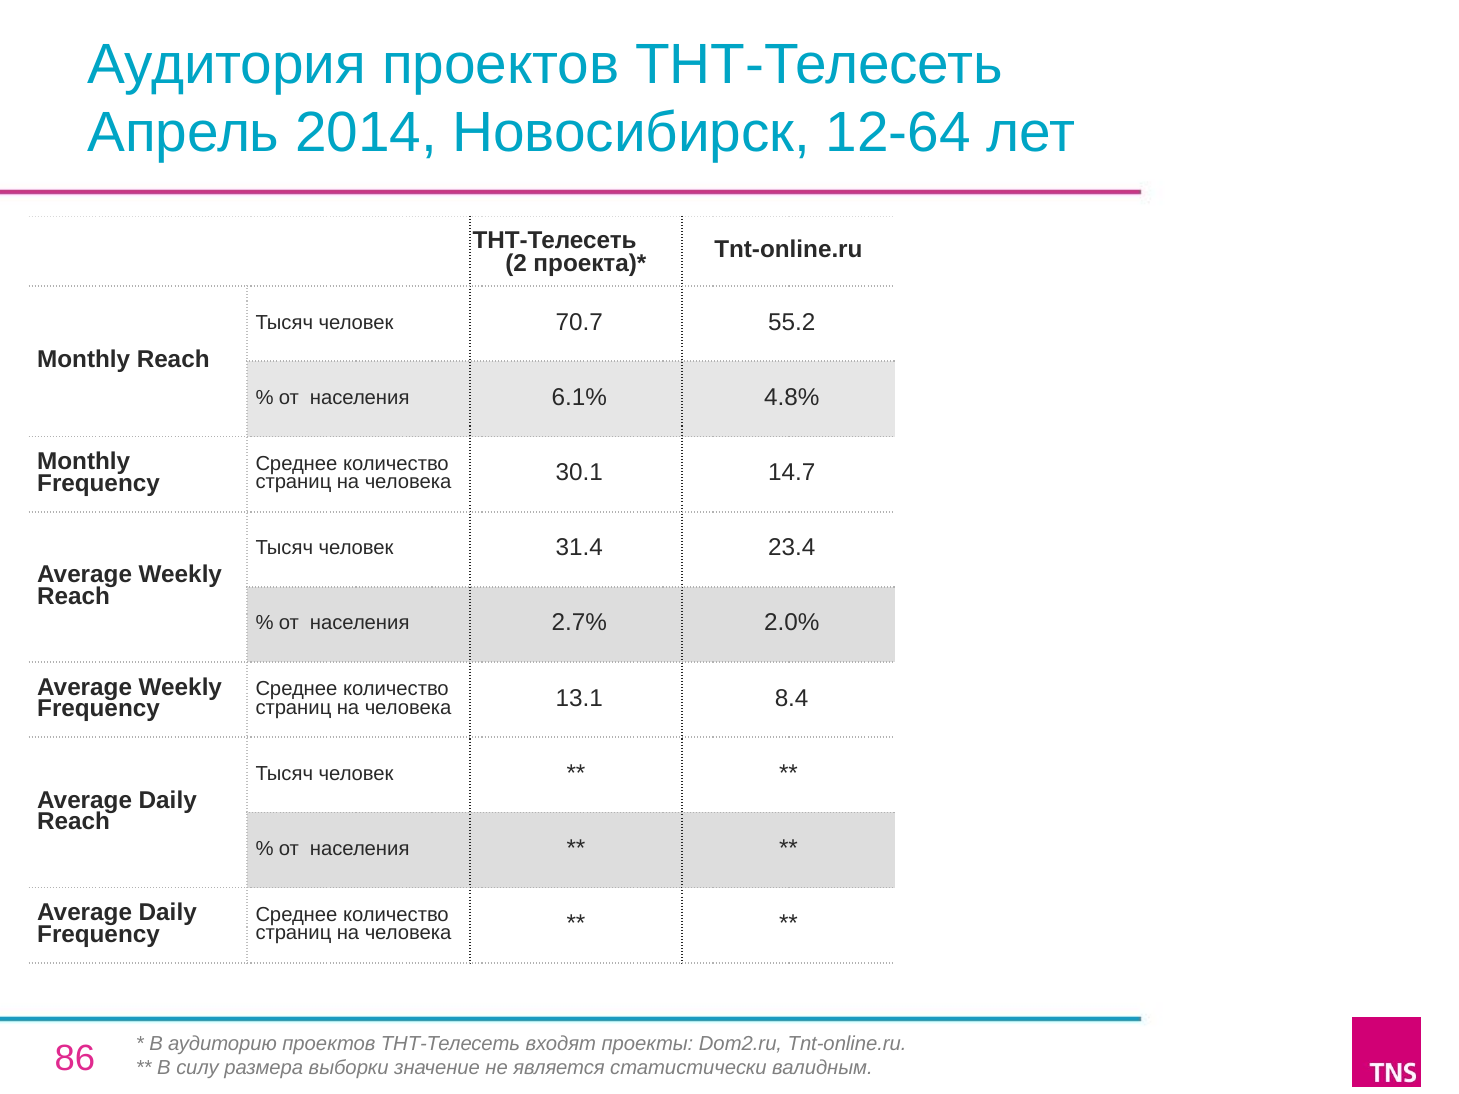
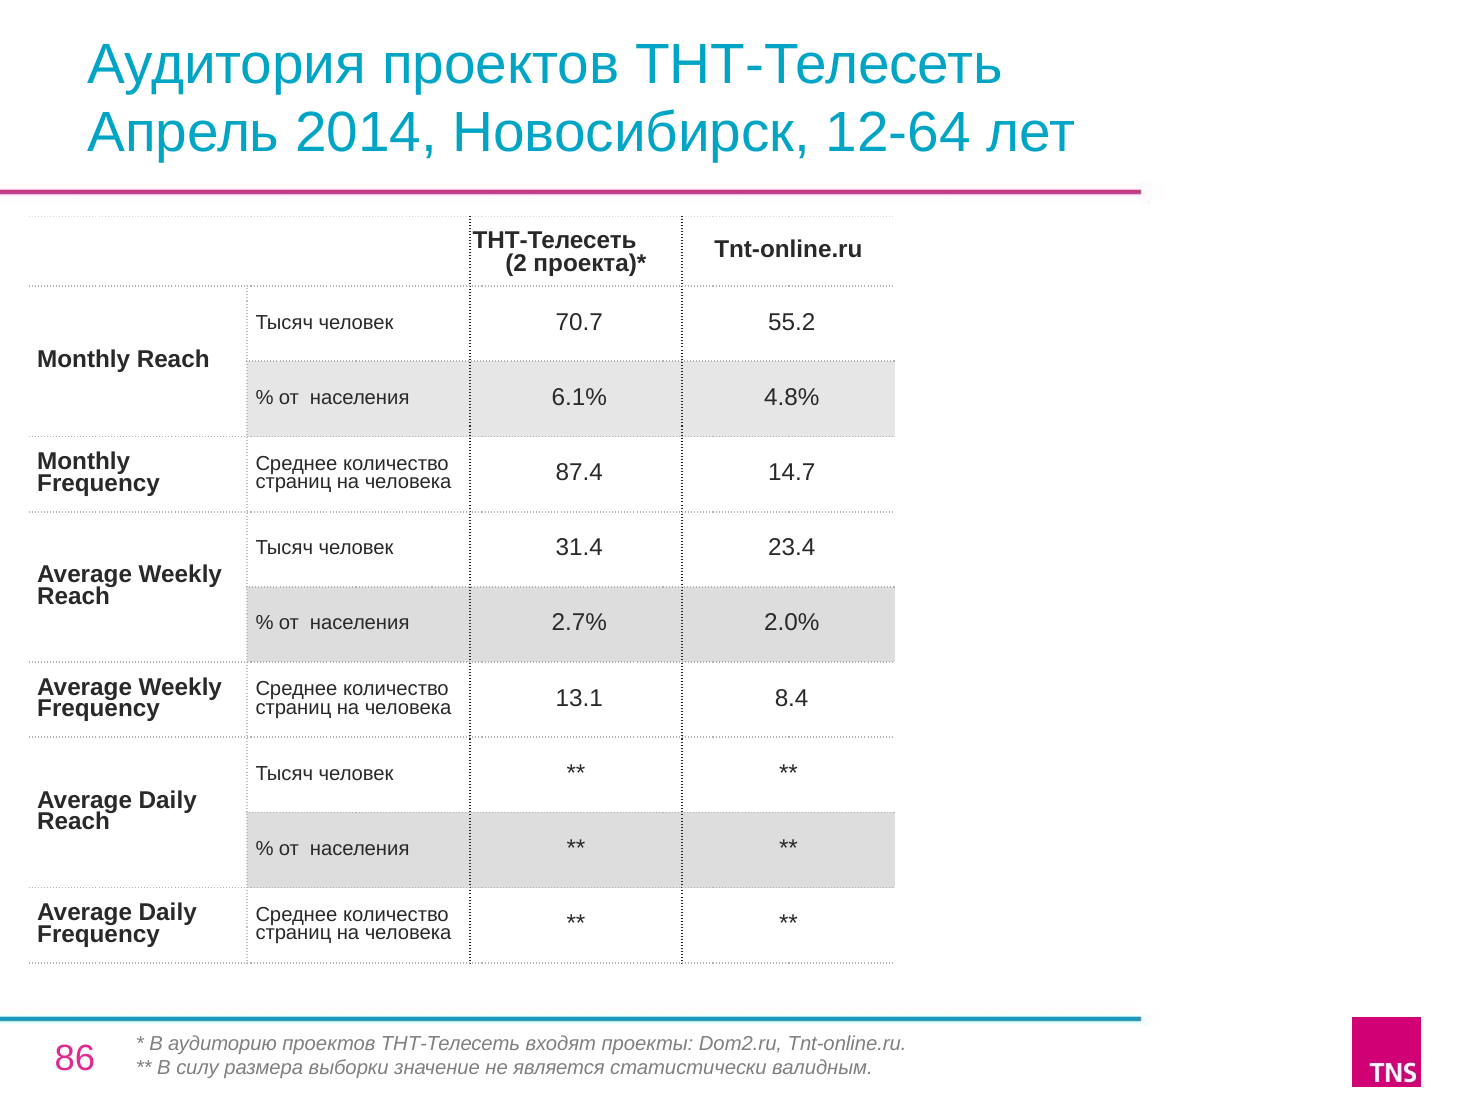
30.1: 30.1 -> 87.4
